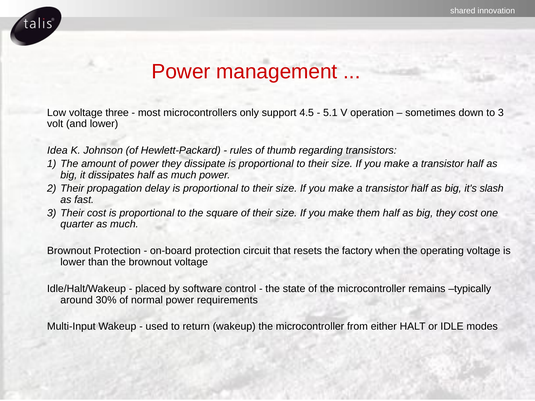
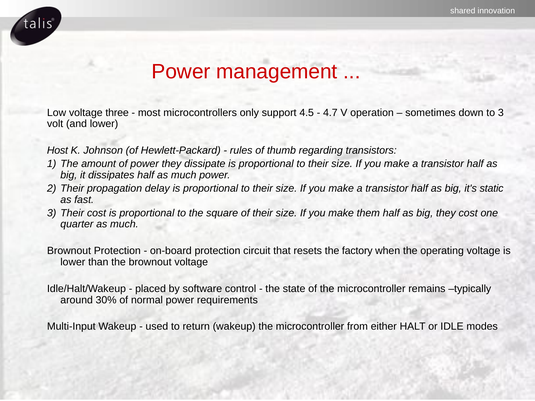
5.1: 5.1 -> 4.7
Idea: Idea -> Host
slash: slash -> static
